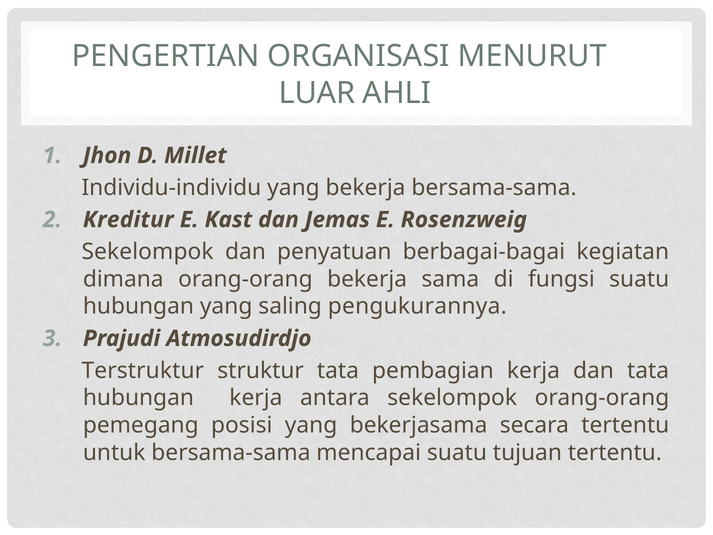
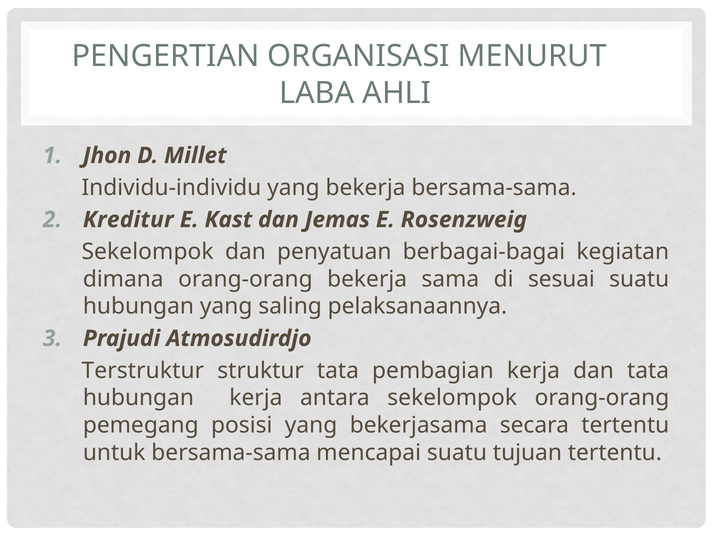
LUAR: LUAR -> LABA
fungsi: fungsi -> sesuai
pengukurannya: pengukurannya -> pelaksanaannya
